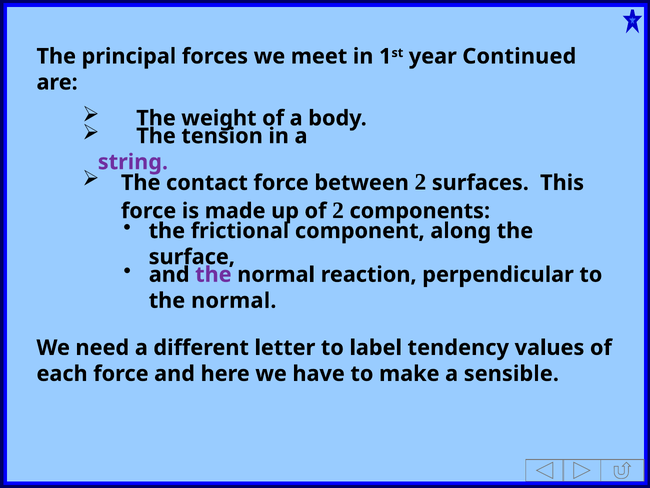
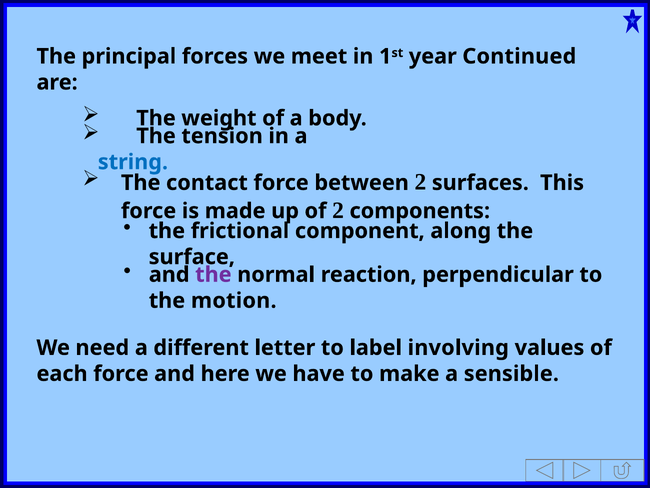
string colour: purple -> blue
normal at (234, 300): normal -> motion
tendency: tendency -> involving
